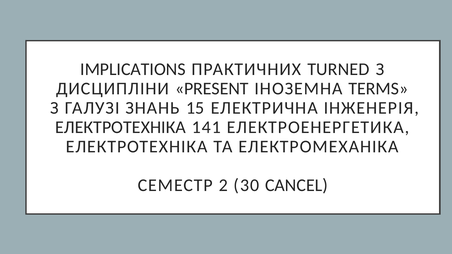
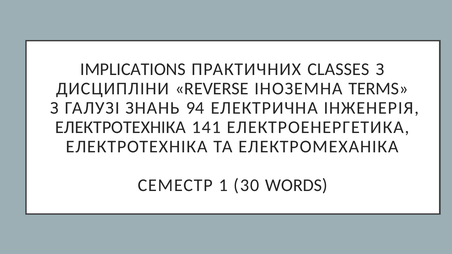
TURNED: TURNED -> CLASSES
PRESENT: PRESENT -> REVERSE
15: 15 -> 94
2: 2 -> 1
CANCEL: CANCEL -> WORDS
